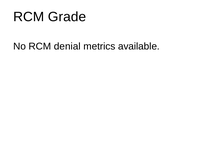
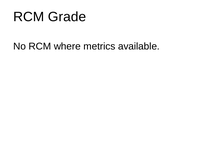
denial: denial -> where
